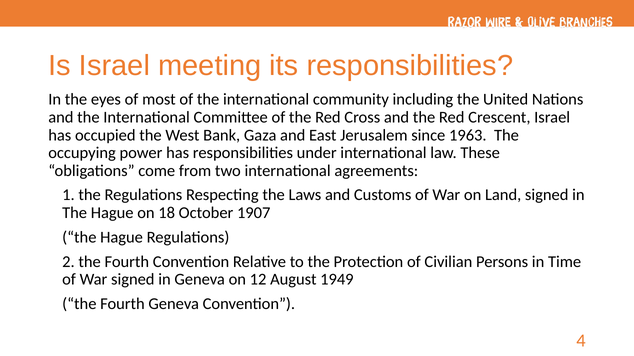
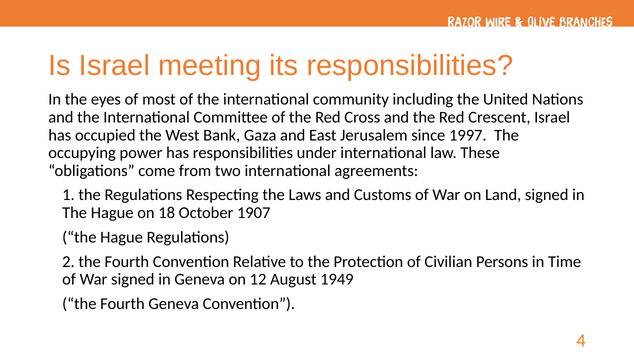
1963: 1963 -> 1997
